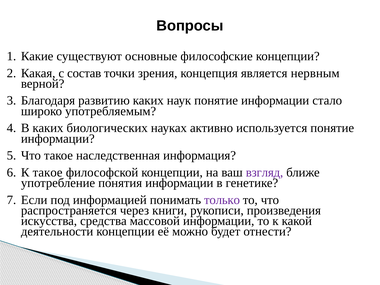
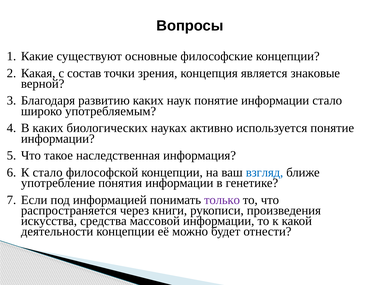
нервным: нервным -> знаковые
К такое: такое -> стало
взгляд colour: purple -> blue
